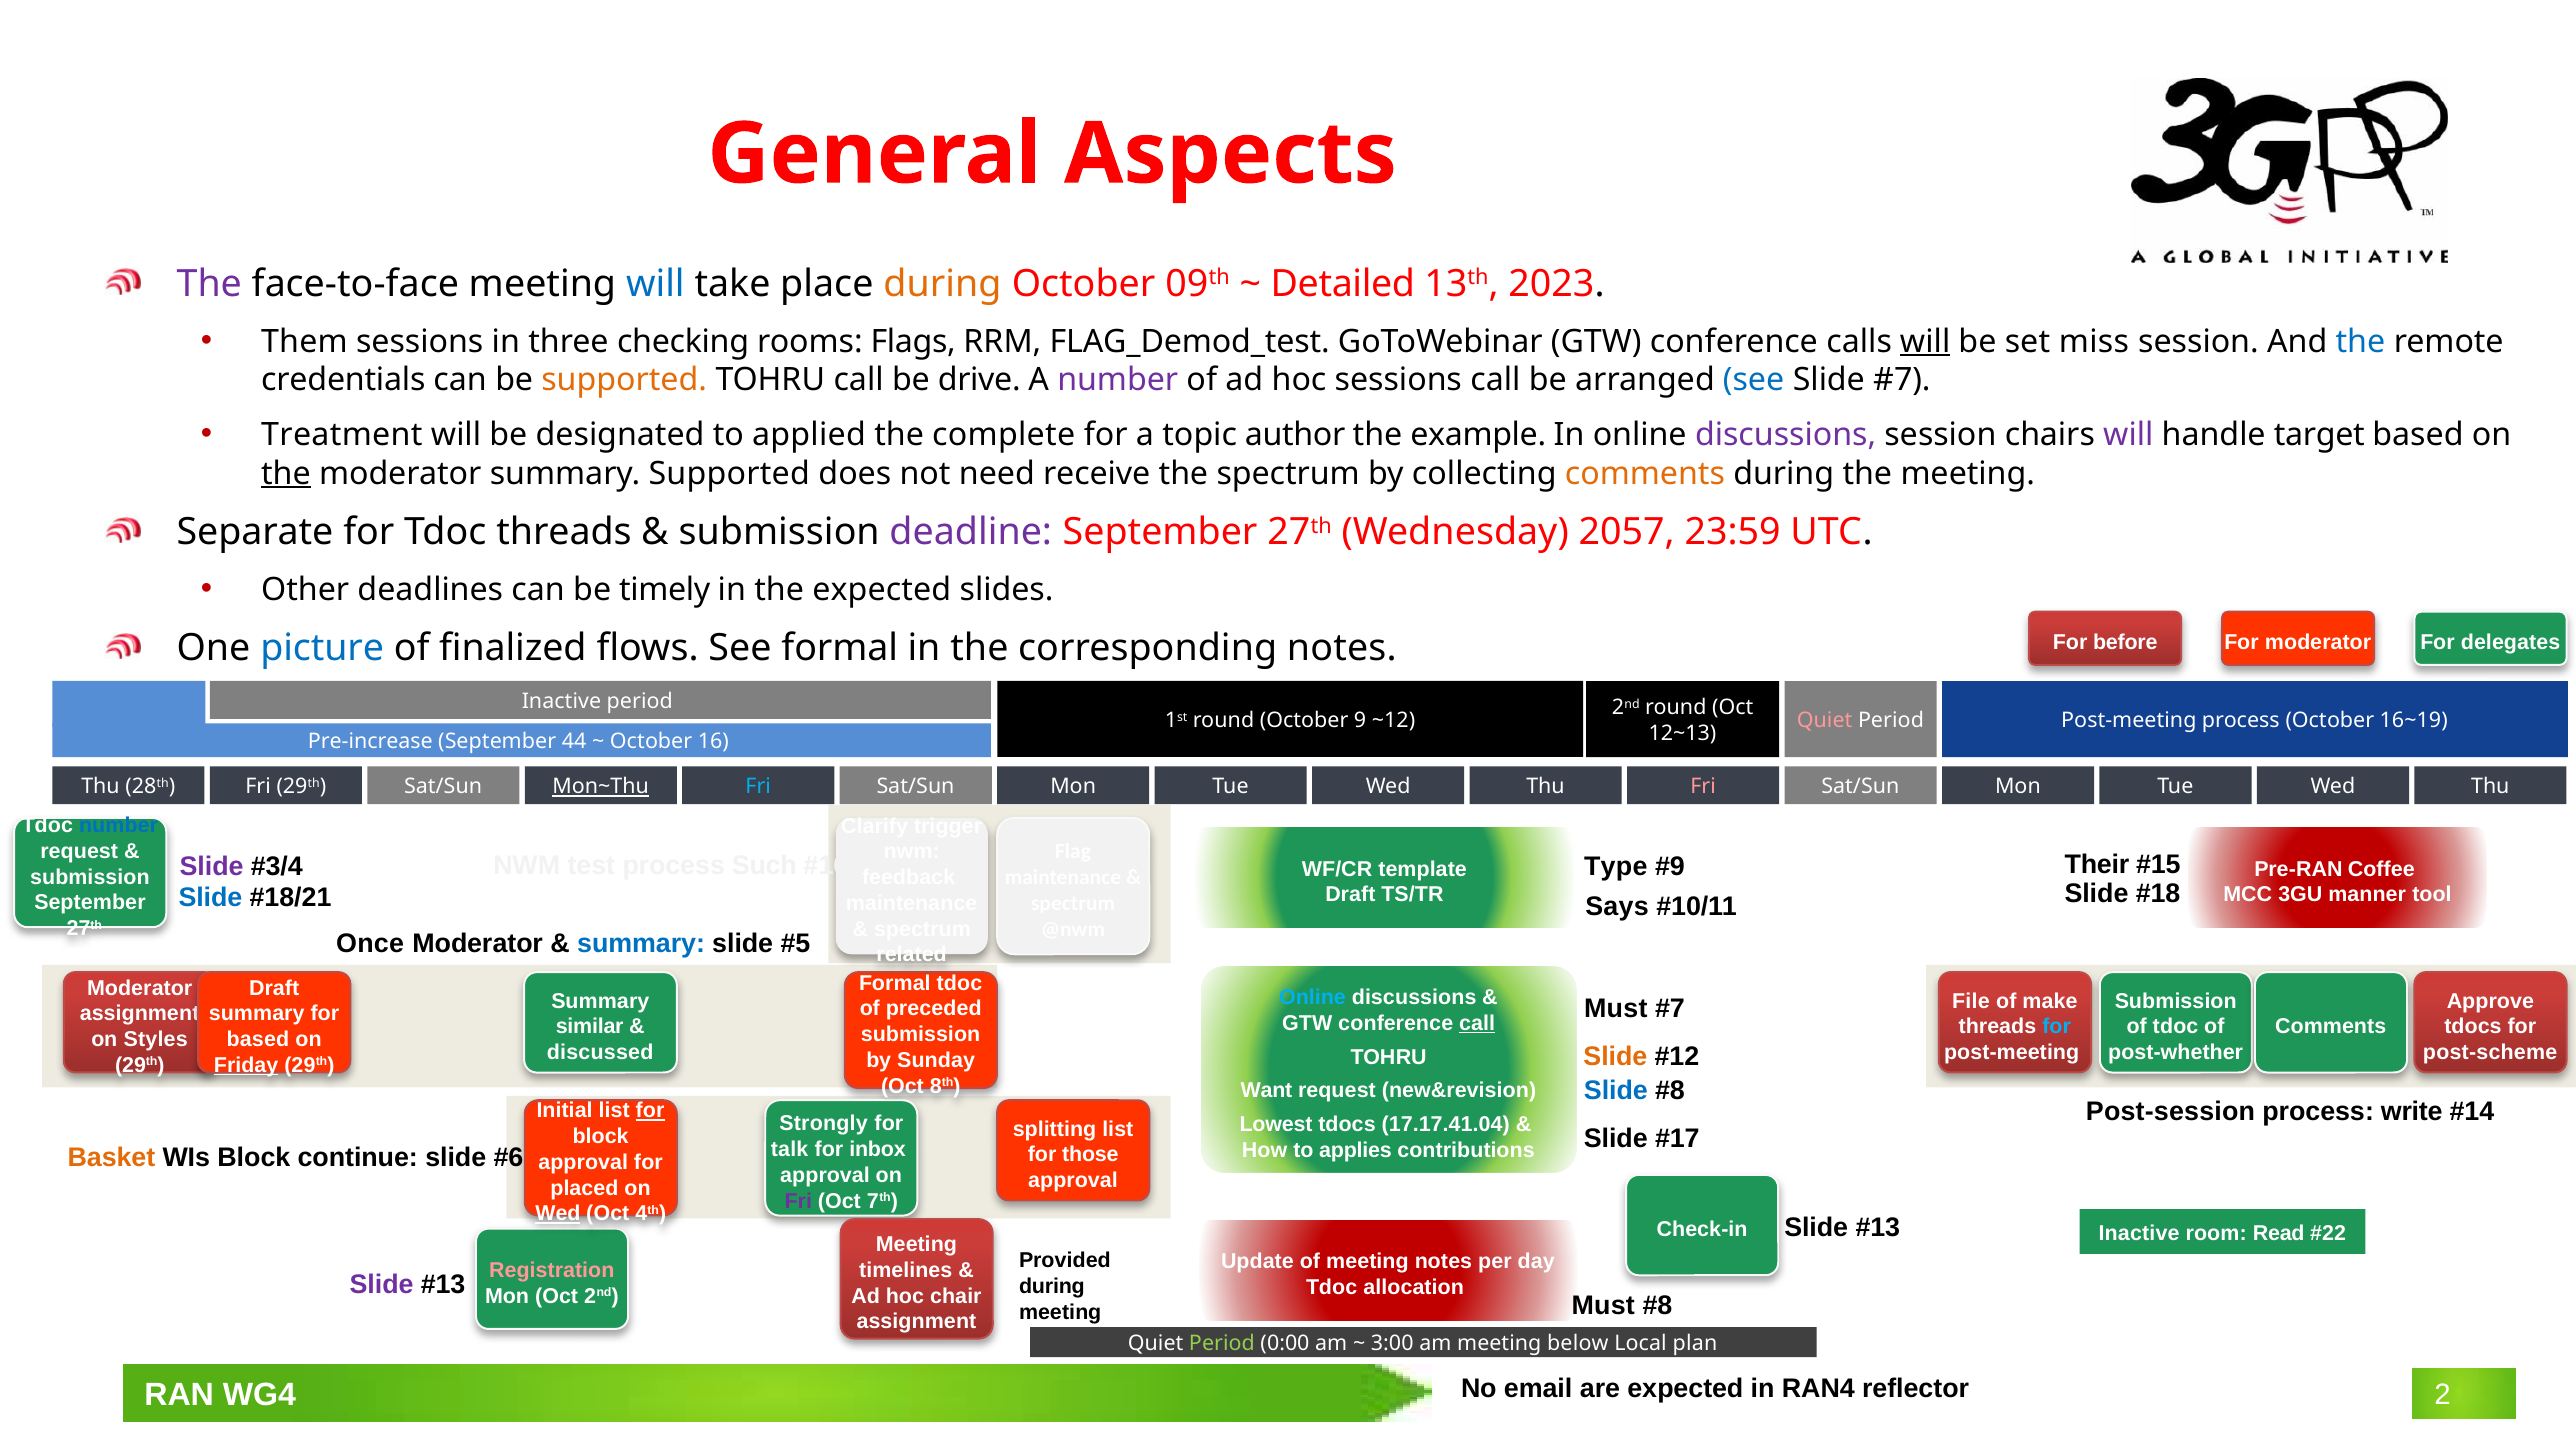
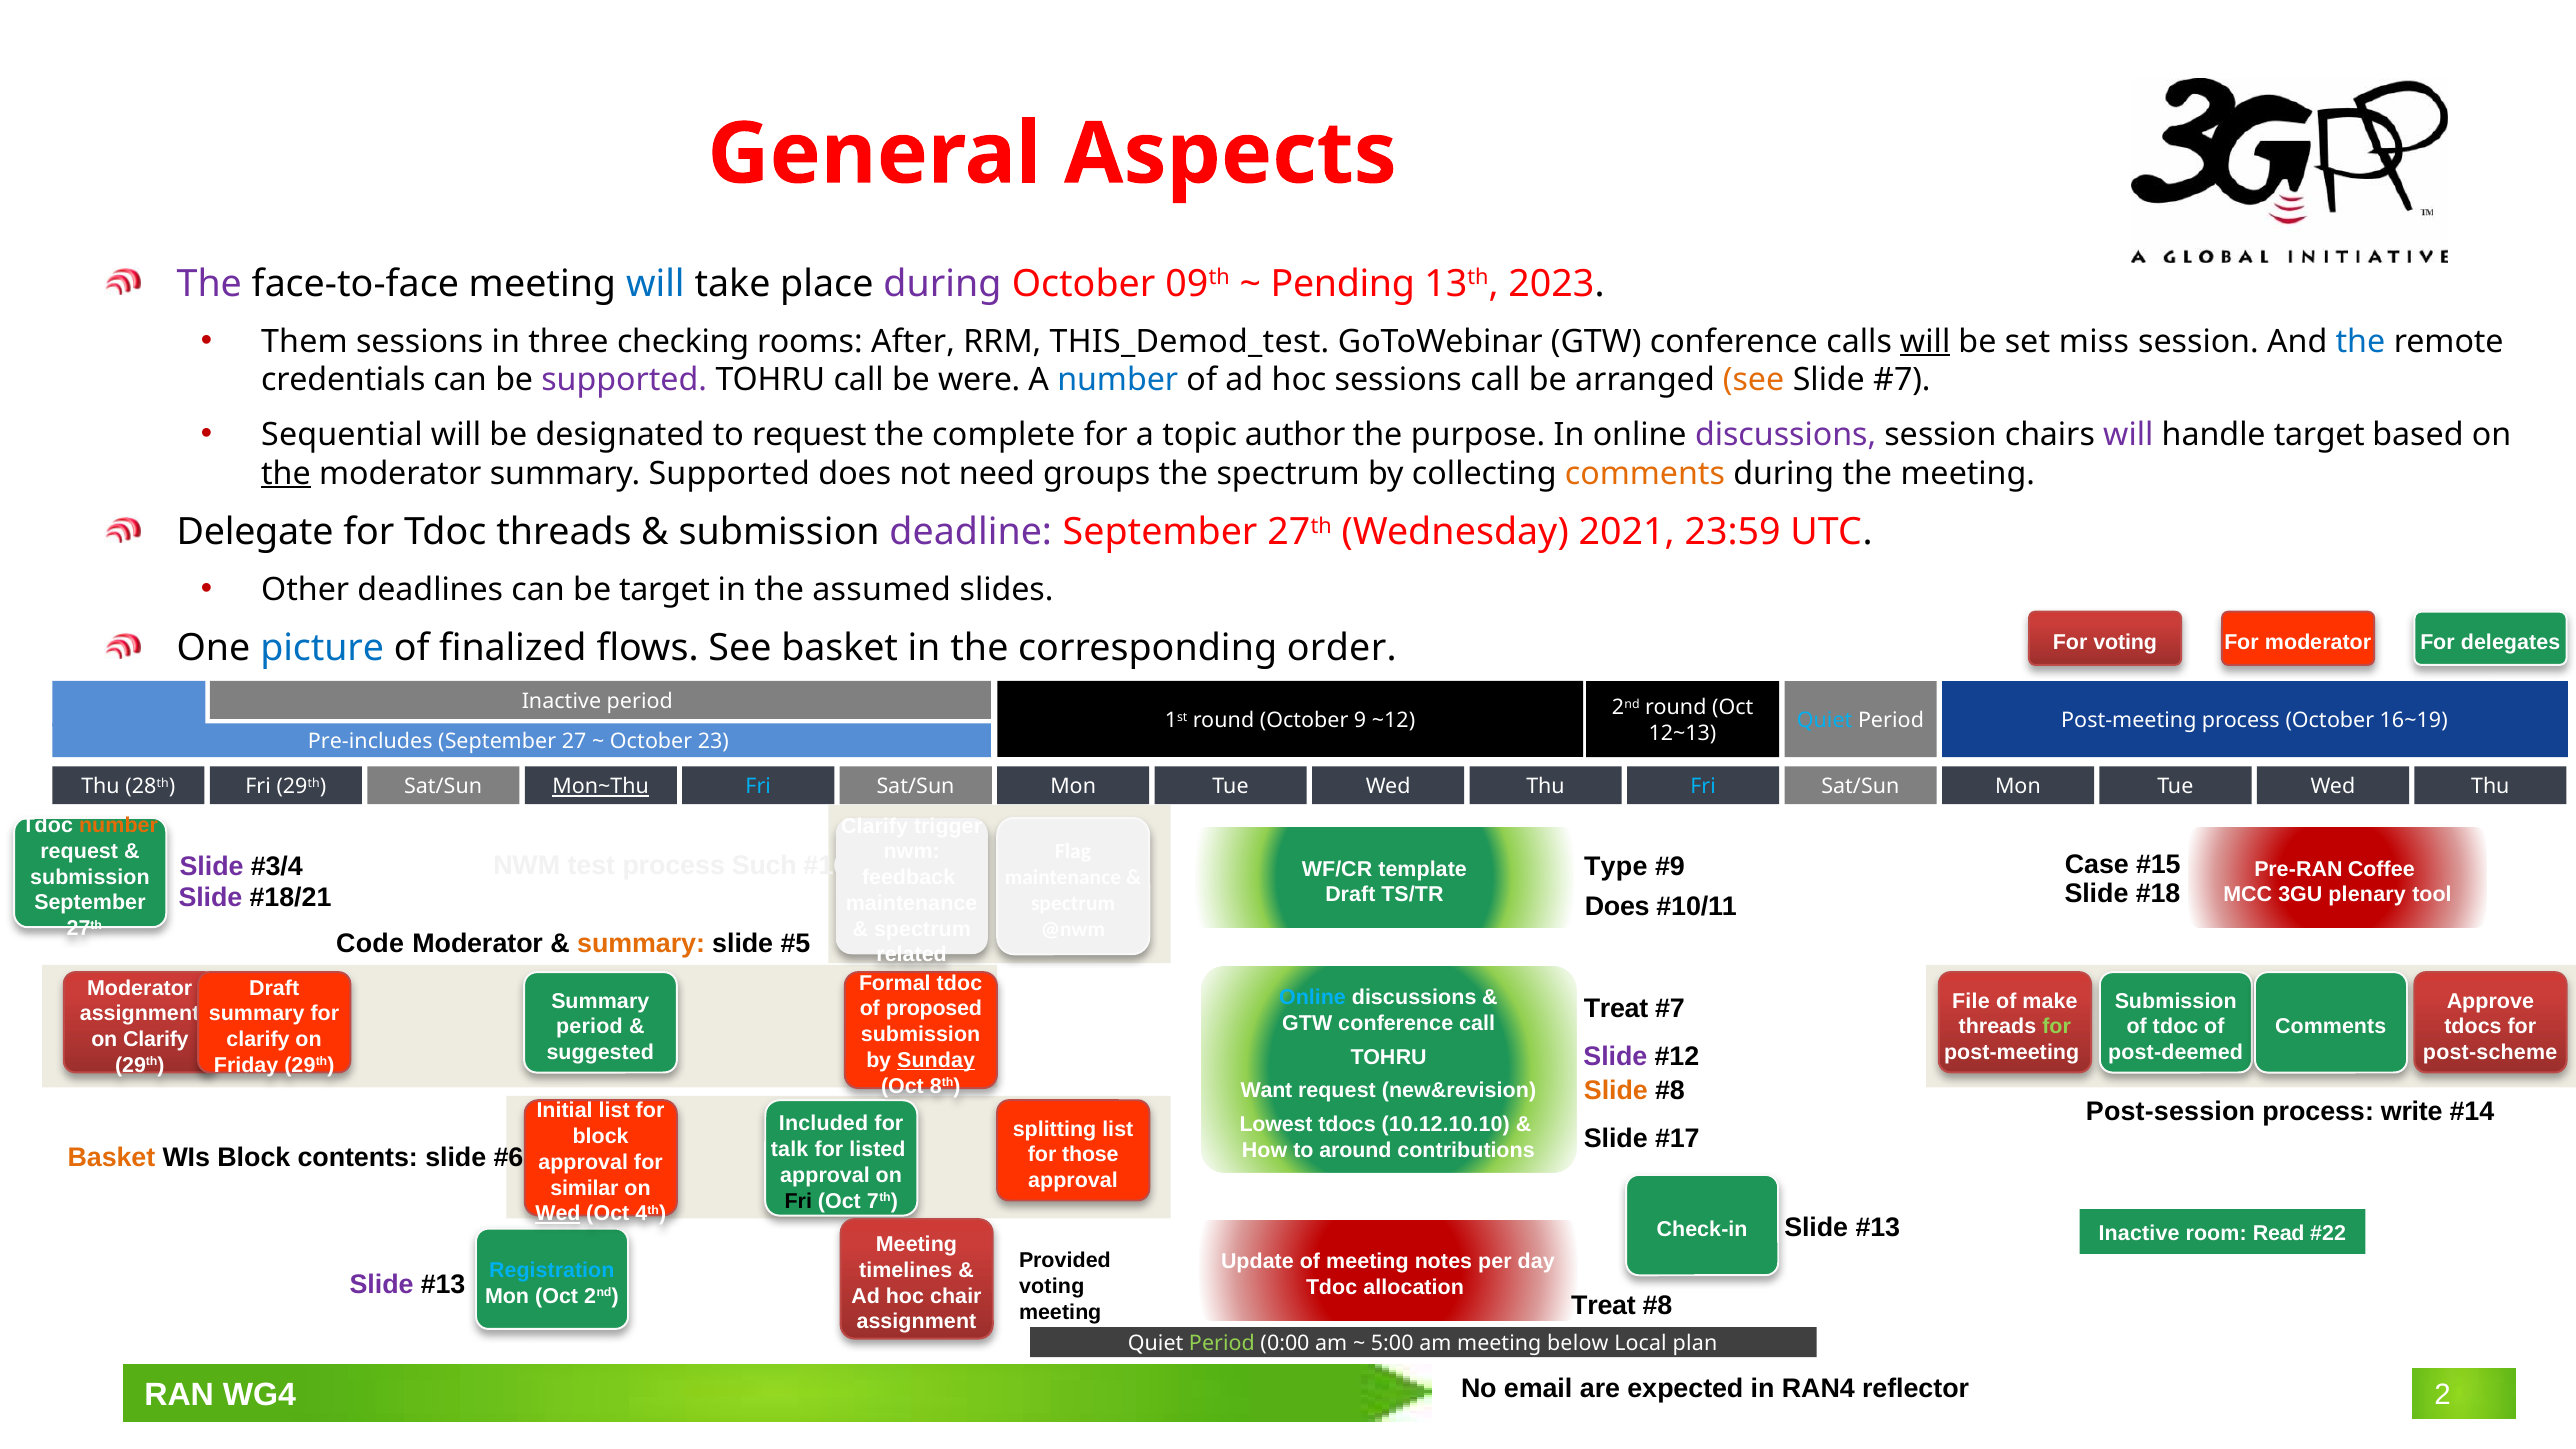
during at (942, 284) colour: orange -> purple
Detailed: Detailed -> Pending
Flags: Flags -> After
FLAG_Demod_test: FLAG_Demod_test -> THIS_Demod_test
supported at (624, 380) colour: orange -> purple
drive: drive -> were
number at (1118, 380) colour: purple -> blue
see at (1754, 380) colour: blue -> orange
Treatment: Treatment -> Sequential
to applied: applied -> request
example: example -> purpose
receive: receive -> groups
Separate: Separate -> Delegate
2057: 2057 -> 2021
be timely: timely -> target
the expected: expected -> assumed
For before: before -> voting
See formal: formal -> basket
corresponding notes: notes -> order
Quiet at (1825, 721) colour: pink -> light blue
Pre-increase: Pre-increase -> Pre-includes
44: 44 -> 27
16: 16 -> 23
Fri at (1703, 787) colour: pink -> light blue
number at (119, 826) colour: blue -> orange
Their: Their -> Case
Slide at (210, 897) colour: blue -> purple
manner: manner -> plenary
Says at (1617, 906): Says -> Does
Once: Once -> Code
summary at (641, 944) colour: blue -> orange
Must at (1616, 1009): Must -> Treat
preceded: preceded -> proposed
call at (1477, 1023) underline: present -> none
for at (2057, 1027) colour: light blue -> light green
similar at (590, 1027): similar -> period
on Styles: Styles -> Clarify
based at (258, 1040): based -> clarify
discussed: discussed -> suggested
post-whether: post-whether -> post-deemed
Slide at (1615, 1057) colour: orange -> purple
Sunday underline: none -> present
Friday underline: present -> none
Slide at (1616, 1091) colour: blue -> orange
for at (650, 1111) underline: present -> none
Strongly: Strongly -> Included
17.17.41.04: 17.17.41.04 -> 10.12.10.10
inbox: inbox -> listed
applies: applies -> around
continue: continue -> contents
placed: placed -> similar
Fri at (798, 1201) colour: purple -> black
Registration colour: pink -> light blue
during at (1052, 1286): during -> voting
Must at (1603, 1306): Must -> Treat
3:00: 3:00 -> 5:00
